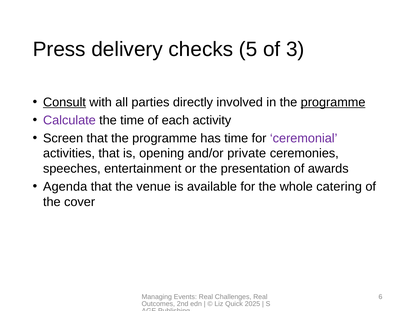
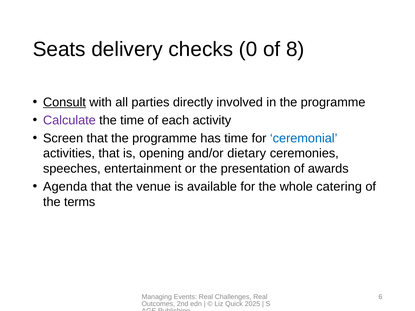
Press: Press -> Seats
5: 5 -> 0
3: 3 -> 8
programme at (333, 102) underline: present -> none
ceremonial colour: purple -> blue
private: private -> dietary
cover: cover -> terms
